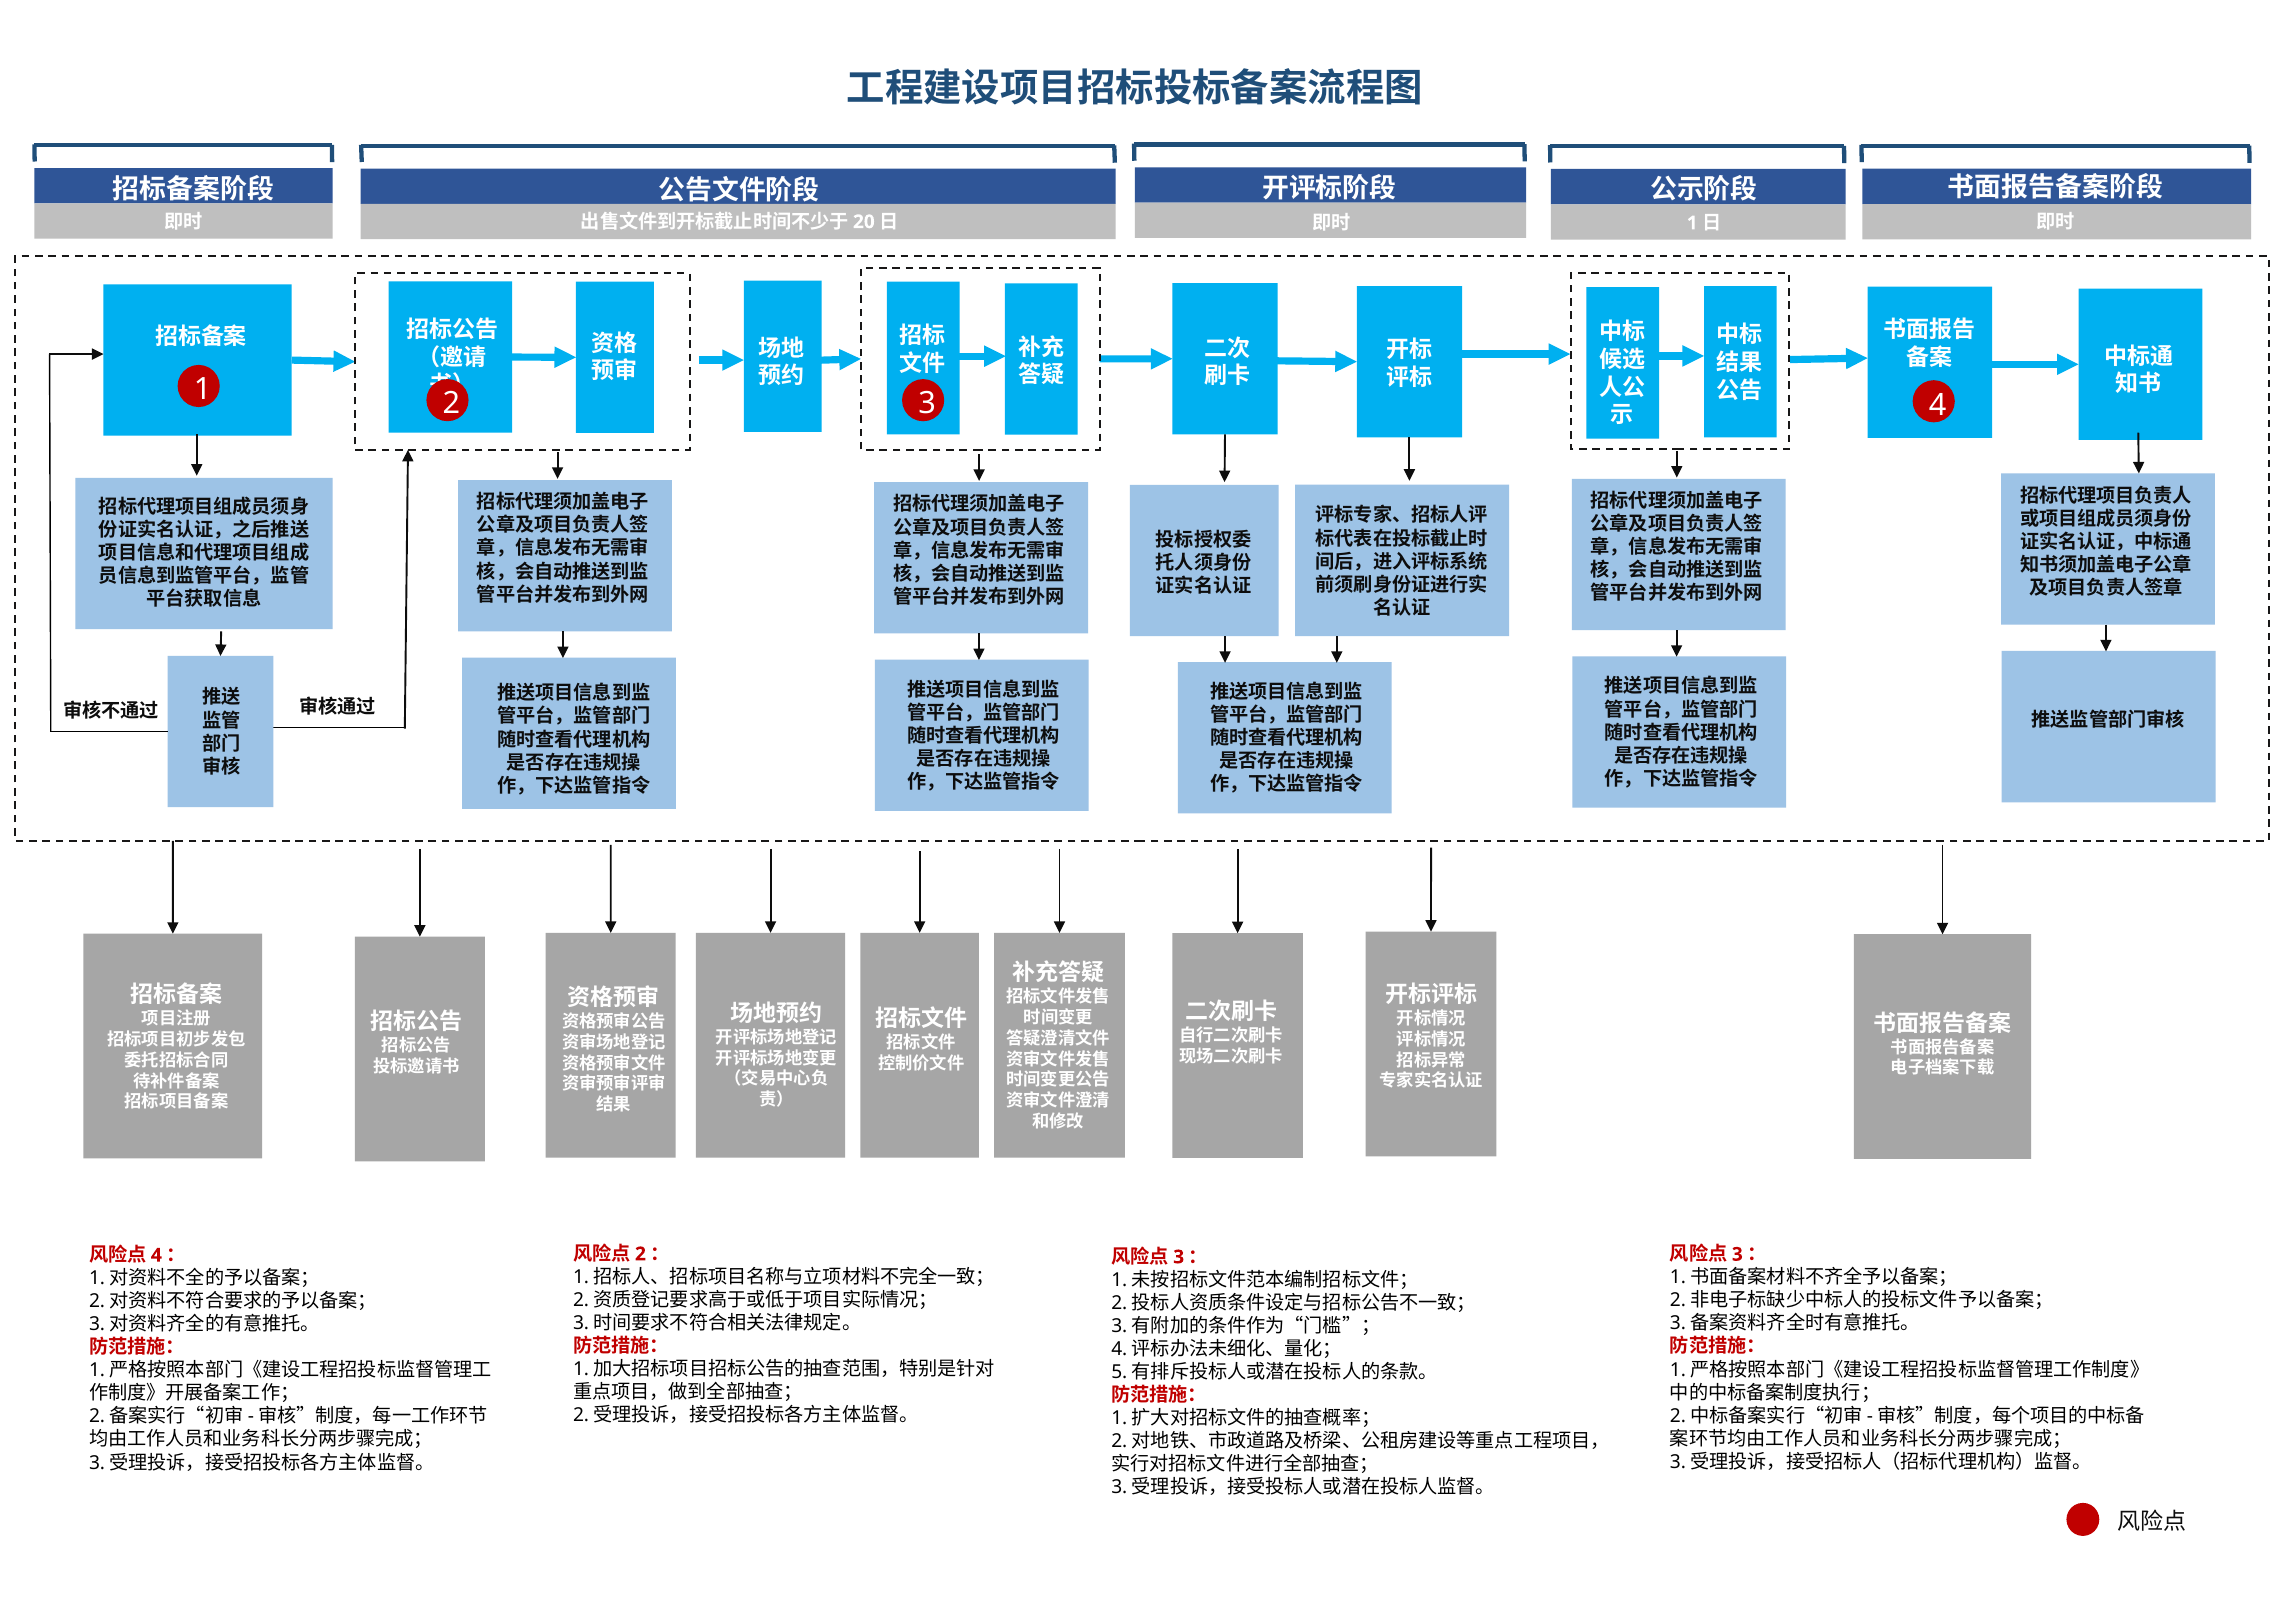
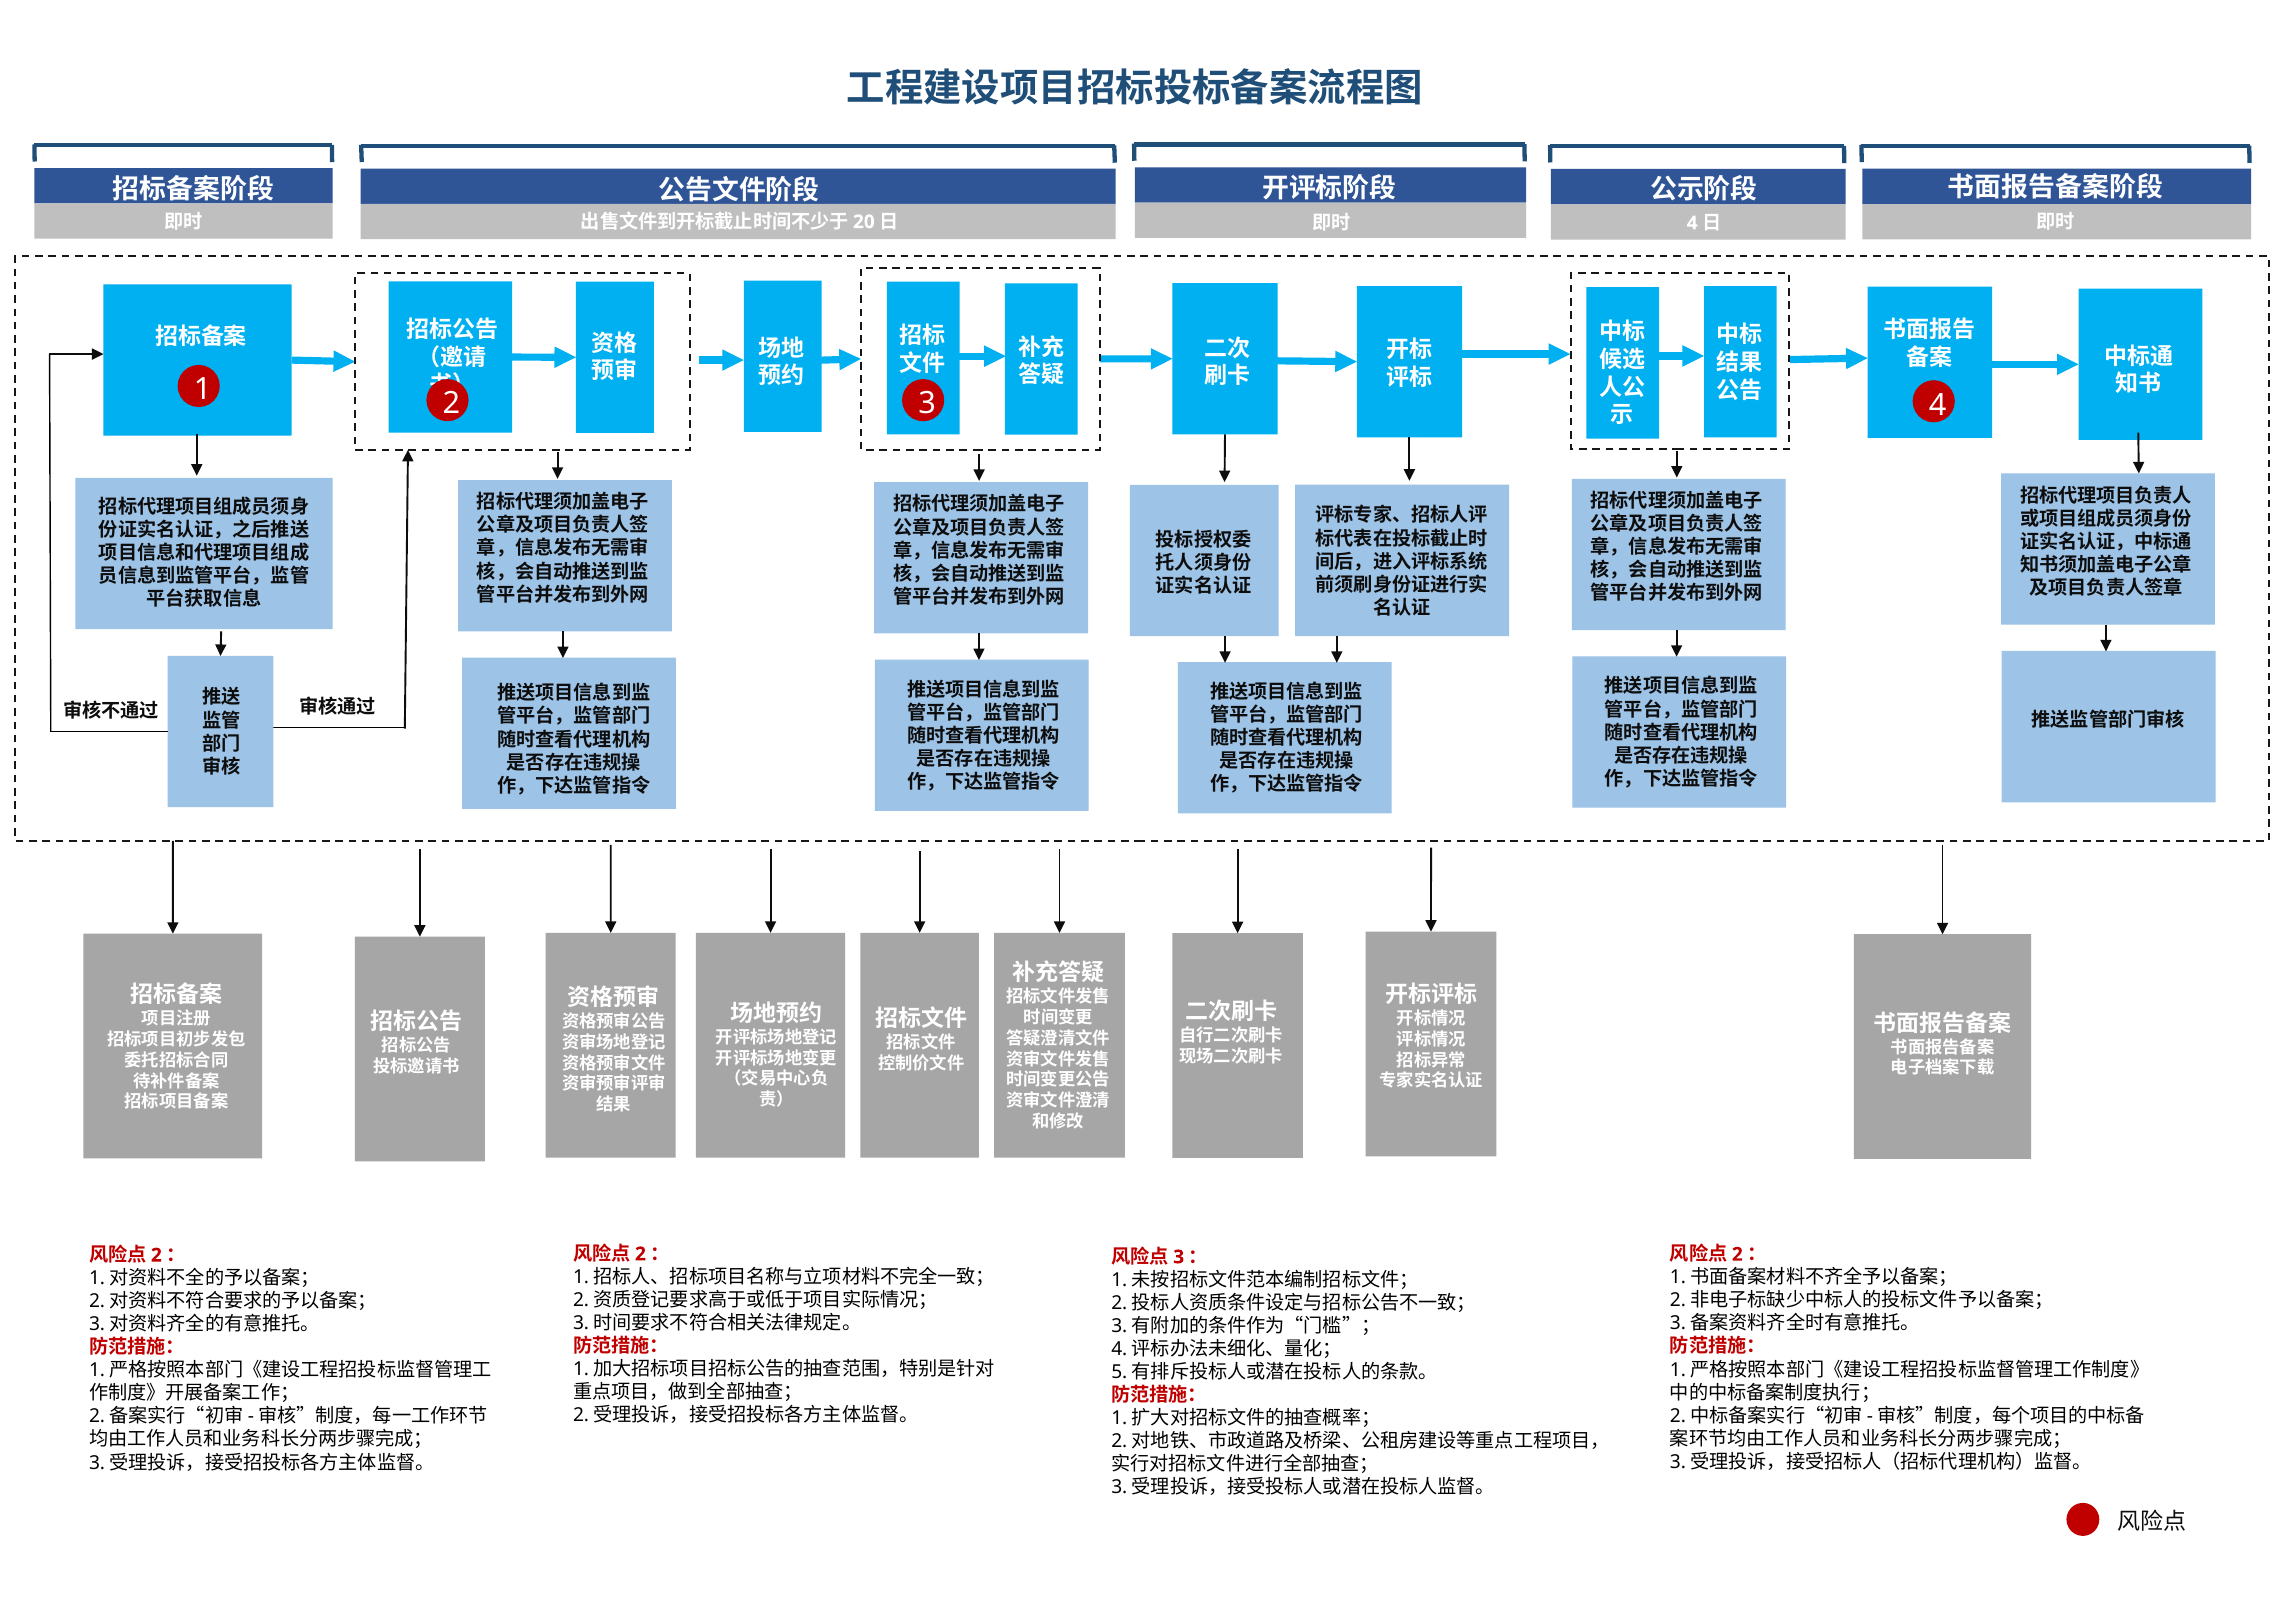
1 at (1692, 223): 1 -> 4
3 at (1737, 1254): 3 -> 2
4 at (156, 1255): 4 -> 2
